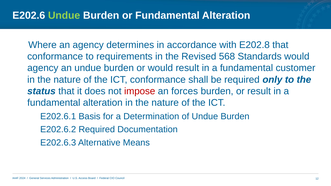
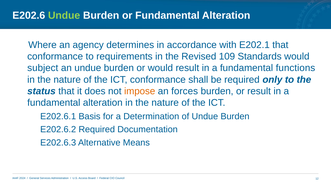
E202.8: E202.8 -> E202.1
568: 568 -> 109
agency at (43, 68): agency -> subject
customer: customer -> functions
impose colour: red -> orange
